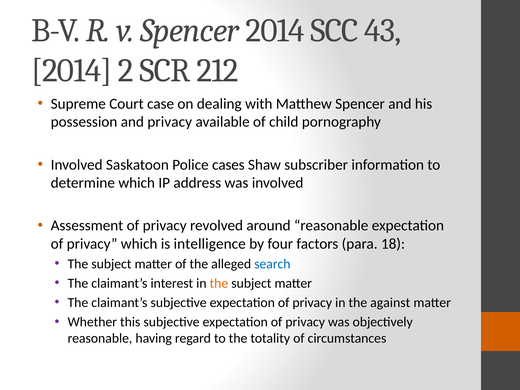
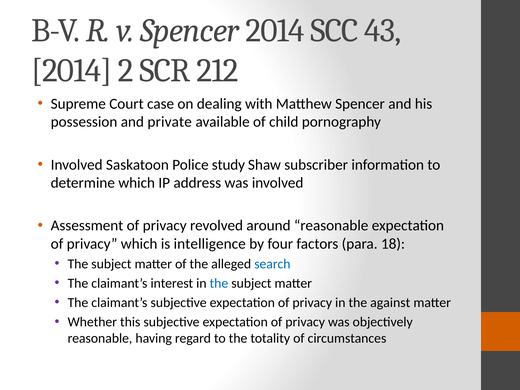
and privacy: privacy -> private
cases: cases -> study
the at (219, 283) colour: orange -> blue
